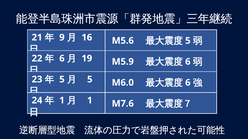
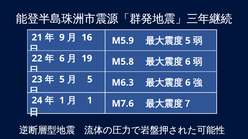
M5.6: M5.6 -> M5.9
M5.9: M5.9 -> M5.8
M6.0: M6.0 -> M6.3
